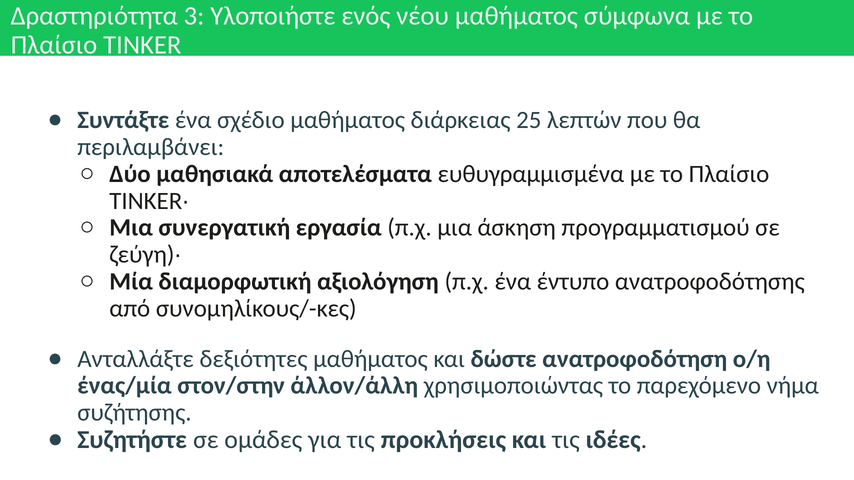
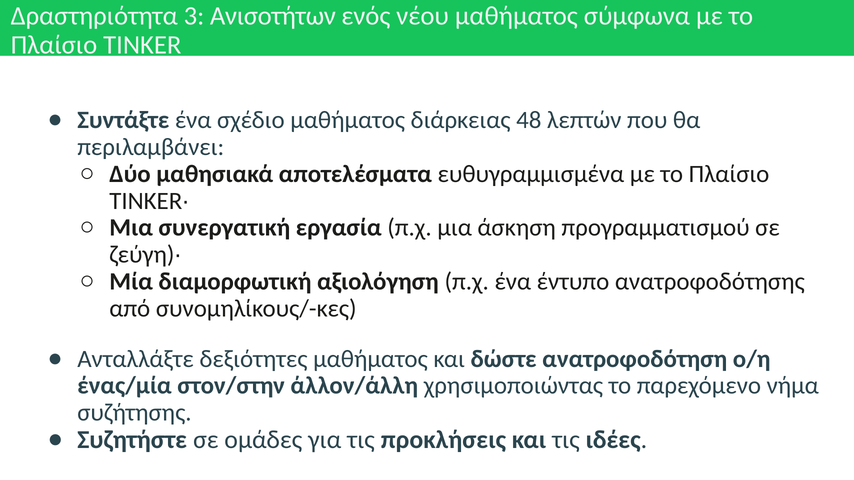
Υλοποιήστε: Υλοποιήστε -> Ανισοτήτων
25: 25 -> 48
